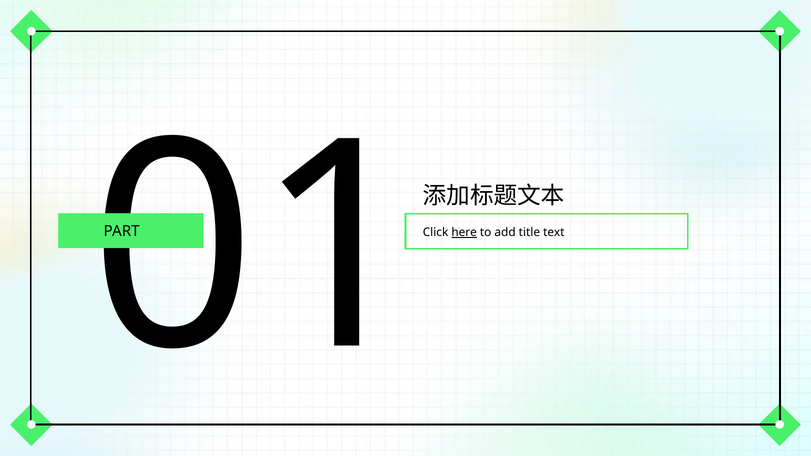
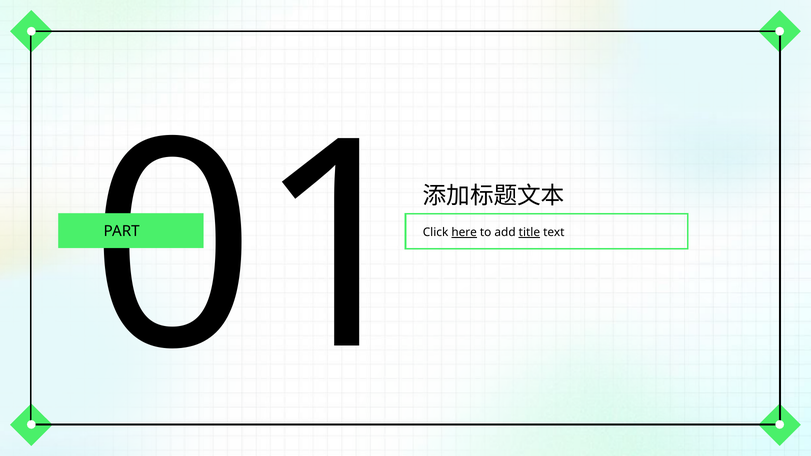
title underline: none -> present
